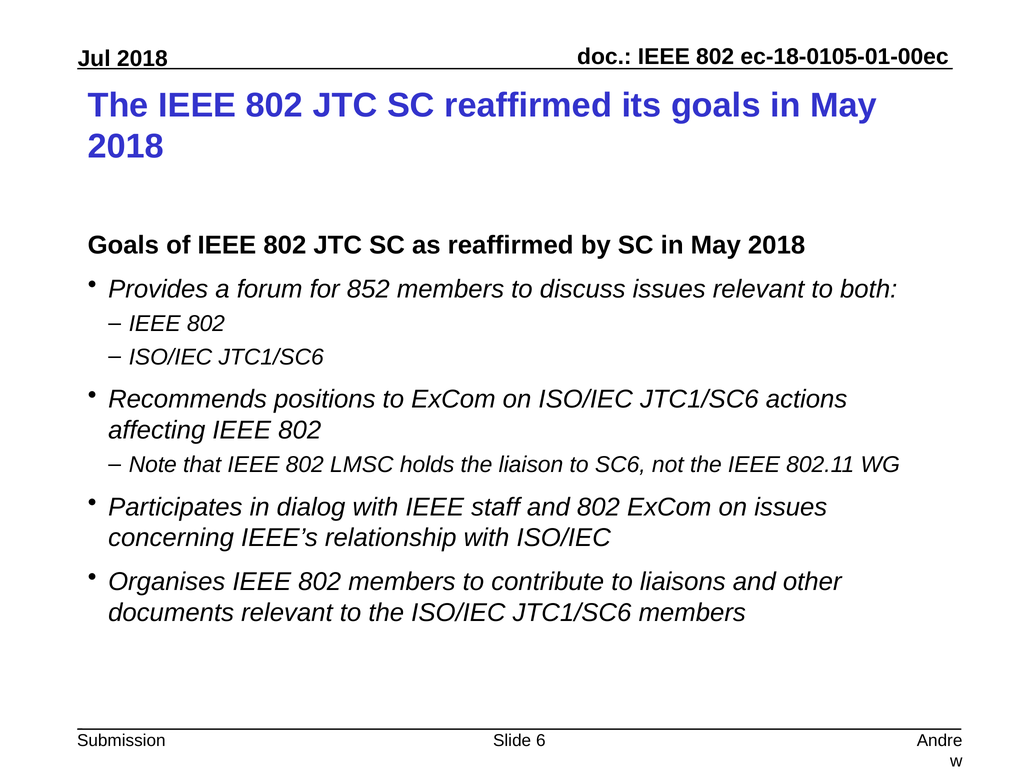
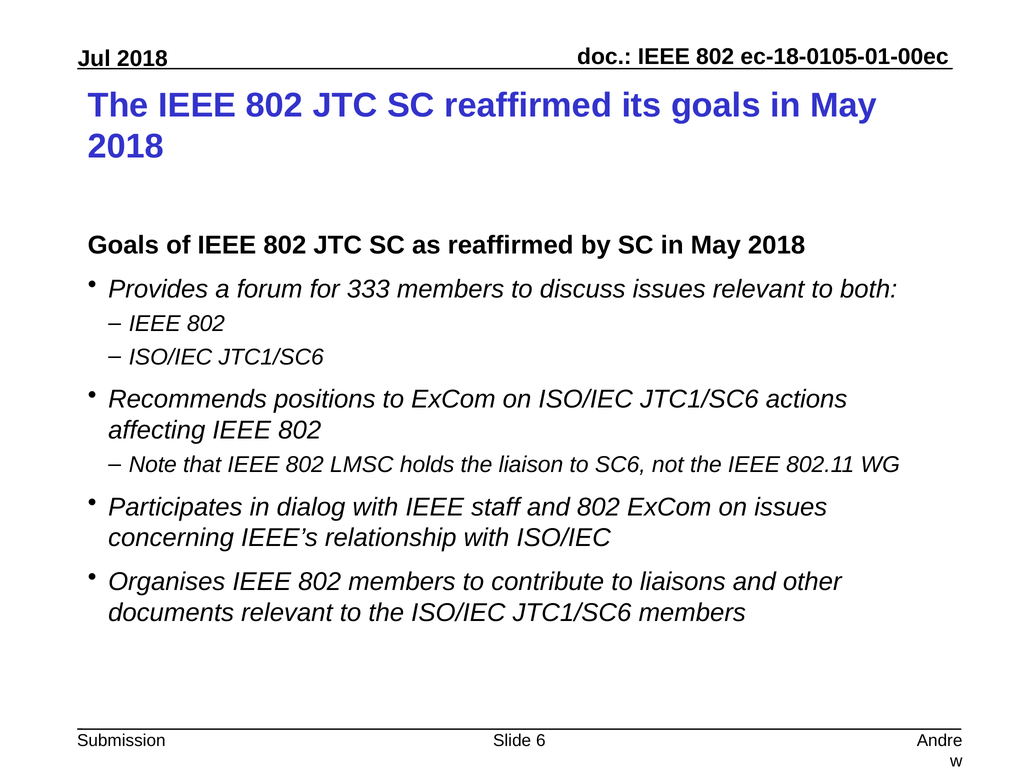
852: 852 -> 333
